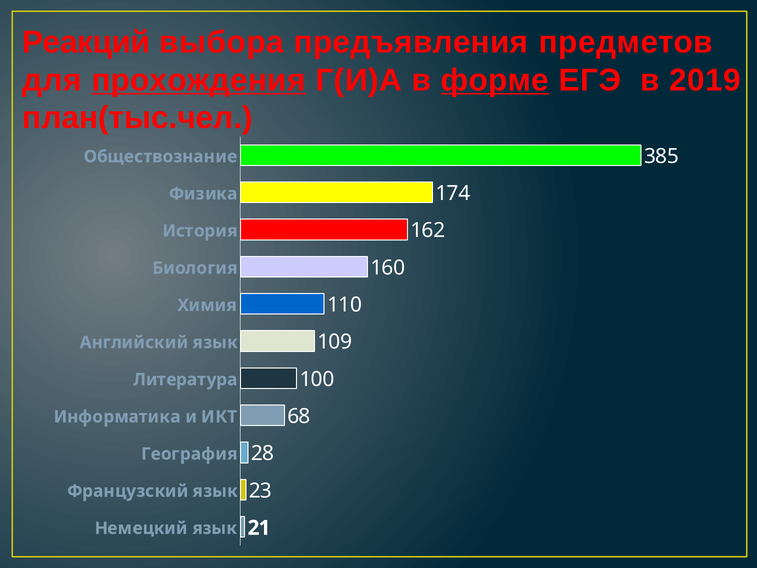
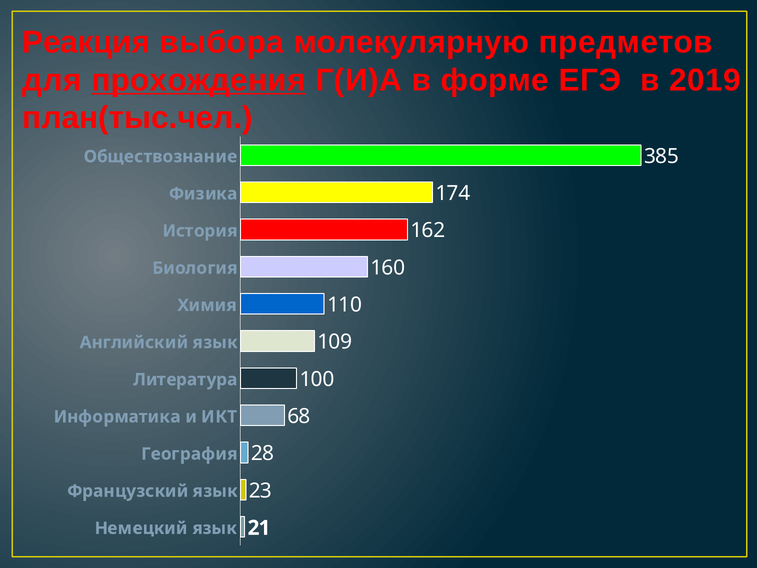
Реакций: Реакций -> Реакция
предъявления: предъявления -> молекулярную
форме underline: present -> none
